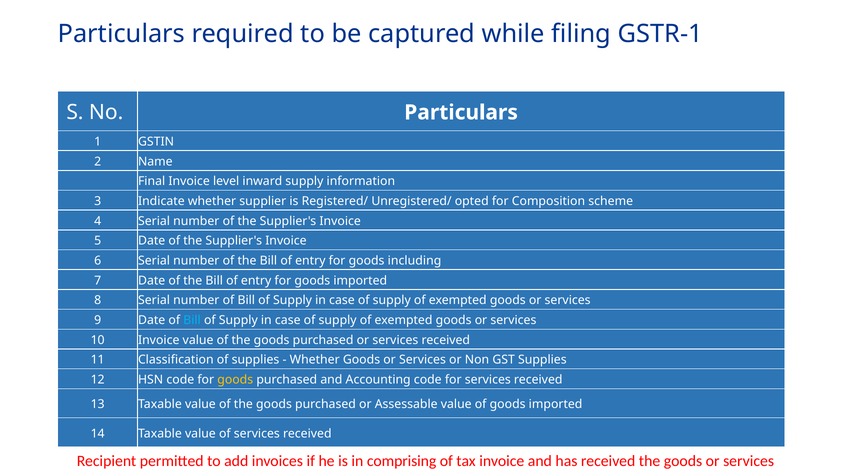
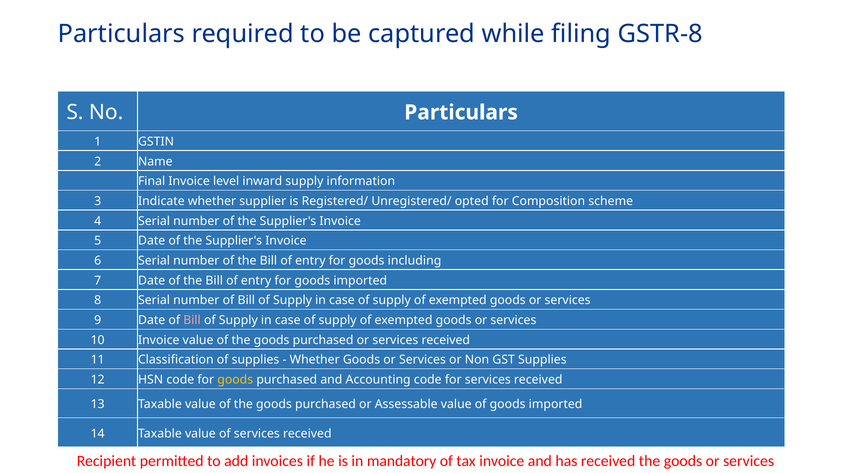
GSTR-1: GSTR-1 -> GSTR-8
Bill at (192, 320) colour: light blue -> pink
comprising: comprising -> mandatory
